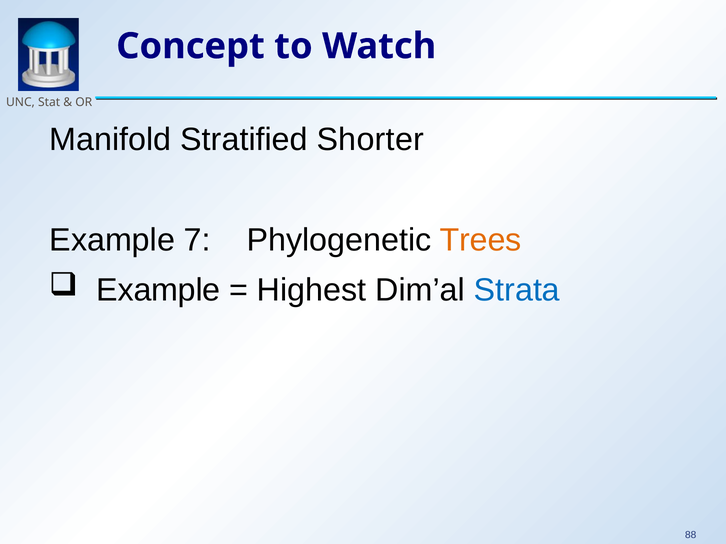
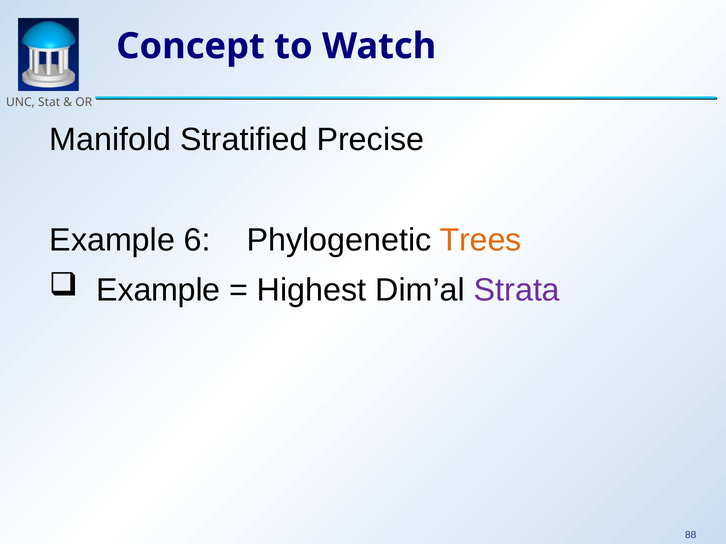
Shorter: Shorter -> Precise
7: 7 -> 6
Strata colour: blue -> purple
